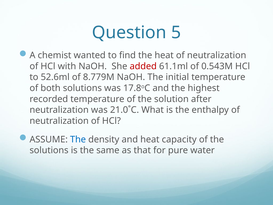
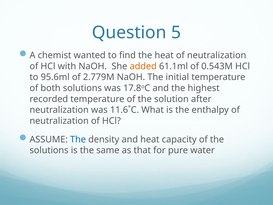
added colour: red -> orange
52.6ml: 52.6ml -> 95.6ml
8.779M: 8.779M -> 2.779M
21.0˚C: 21.0˚C -> 11.6˚C
